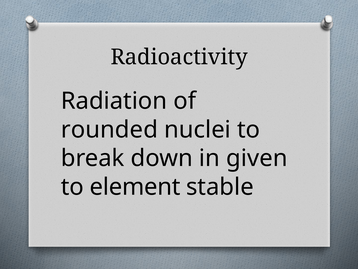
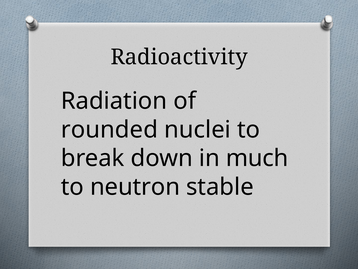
given: given -> much
element: element -> neutron
